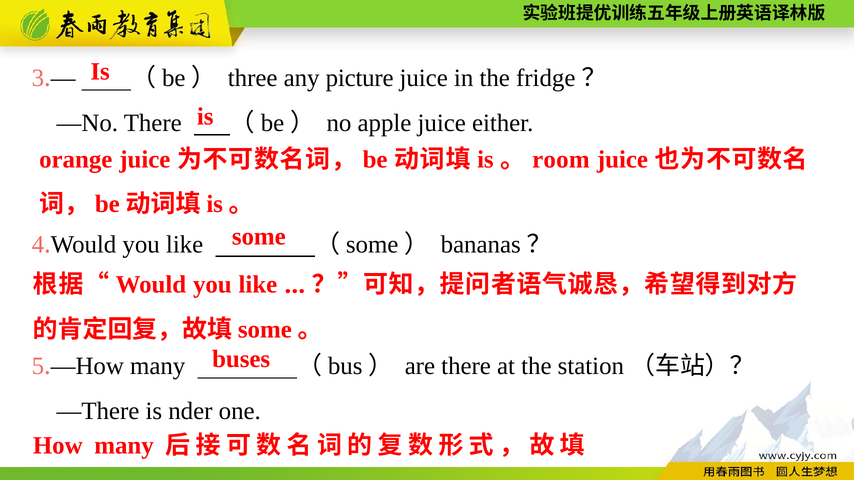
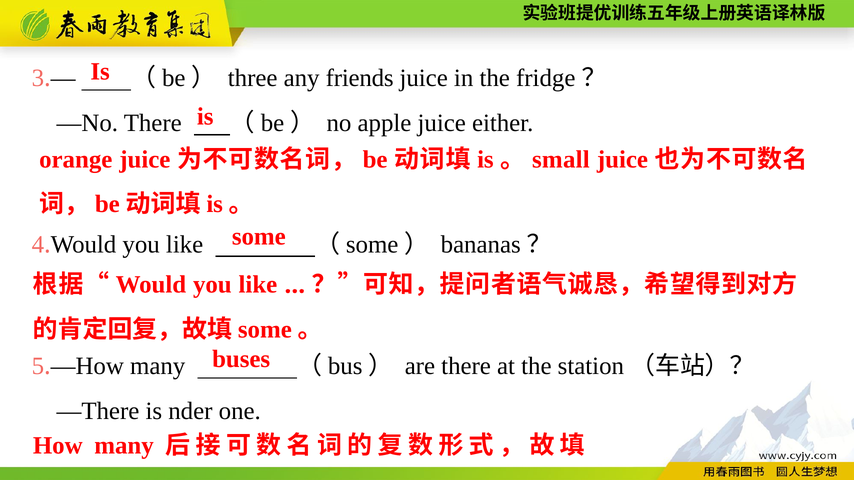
picture: picture -> friends
room: room -> small
